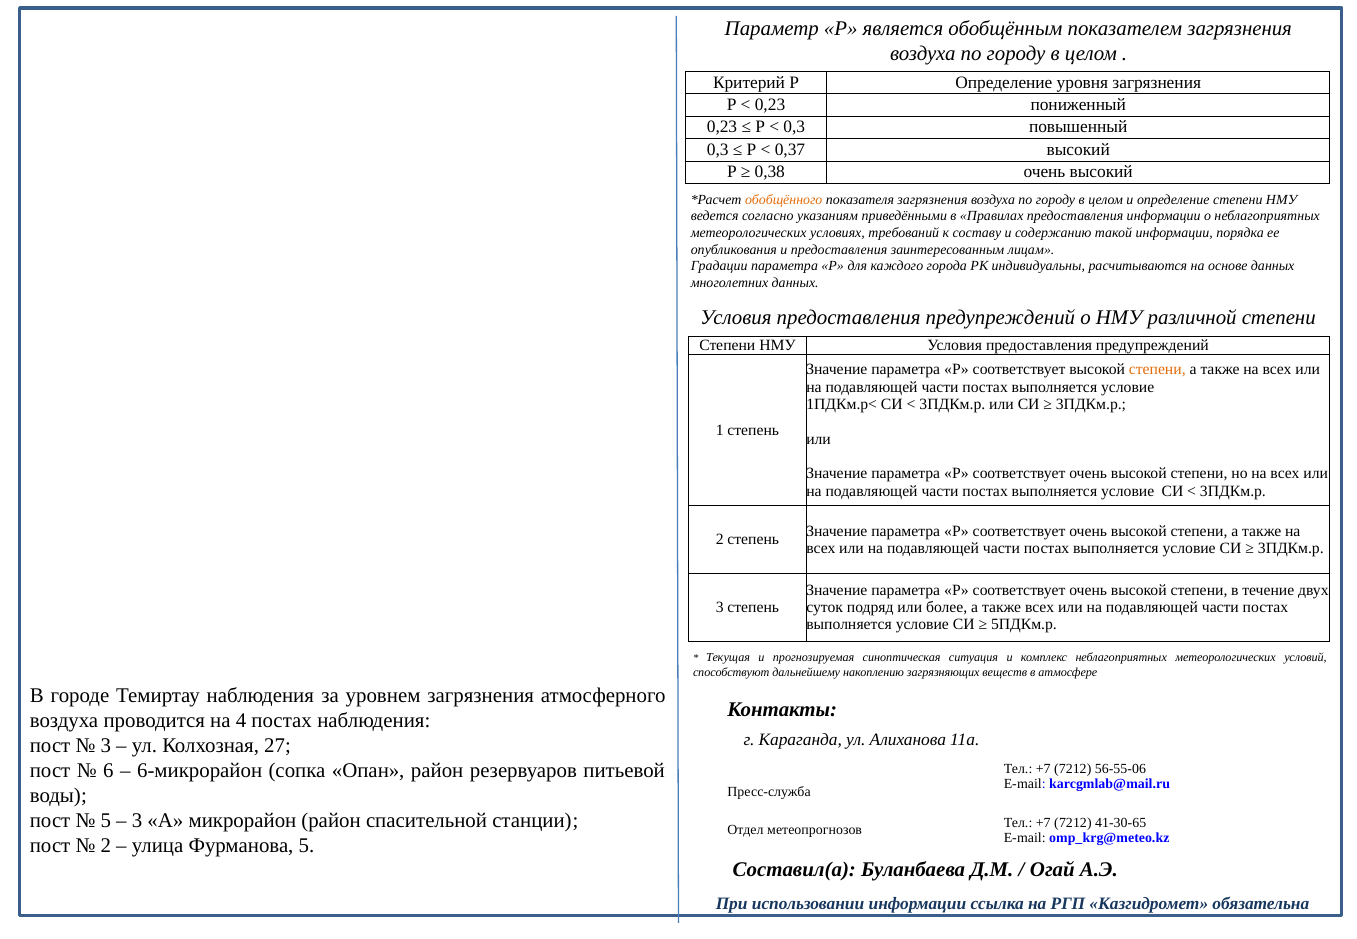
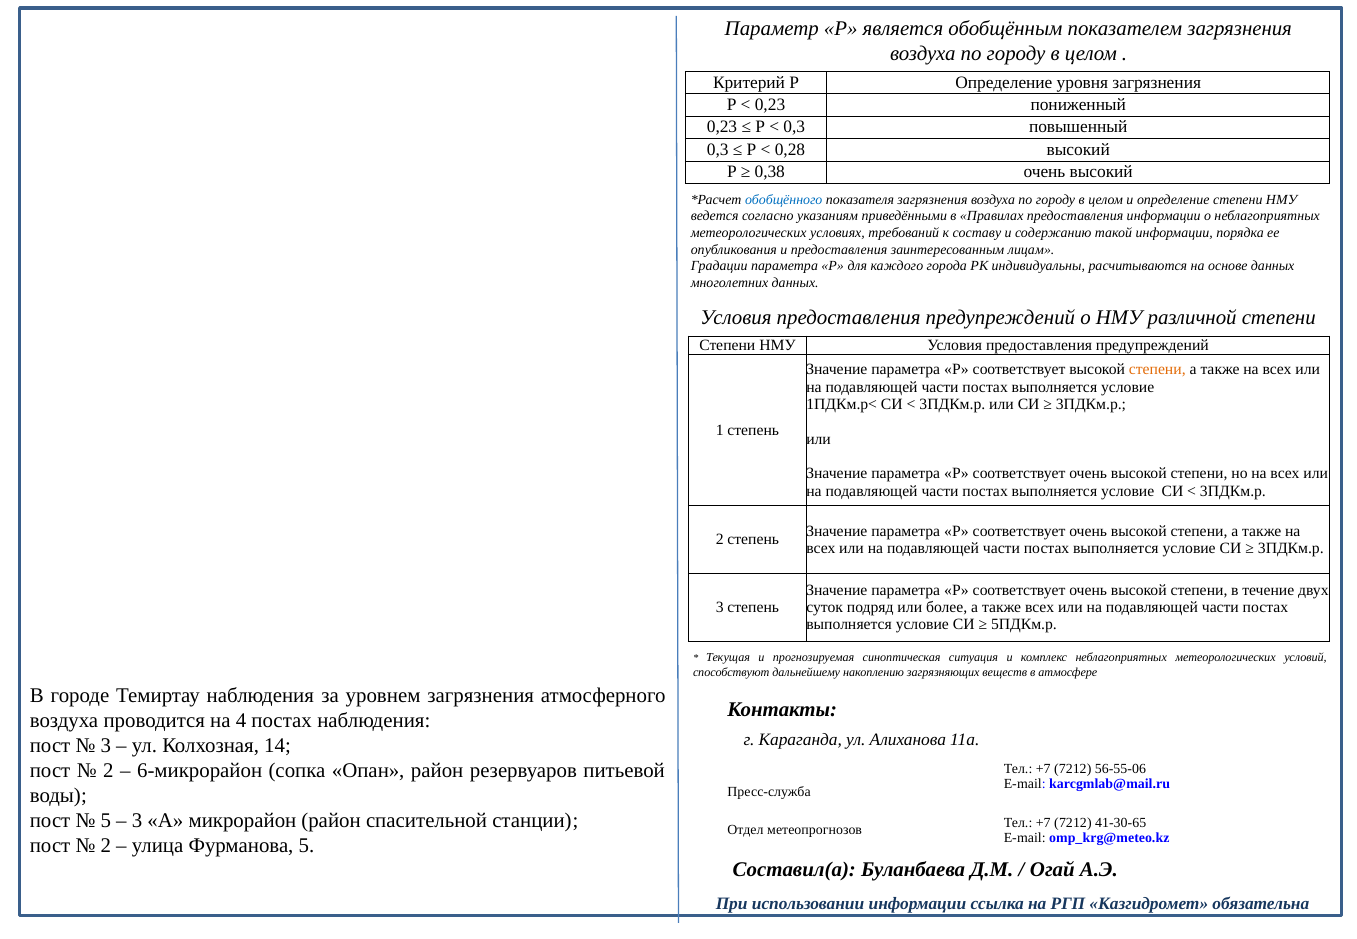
0,37: 0,37 -> 0,28
обобщённого colour: orange -> blue
27: 27 -> 14
6 at (108, 771): 6 -> 2
